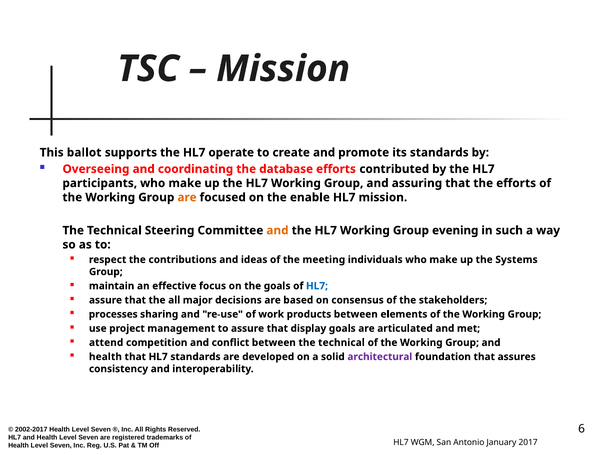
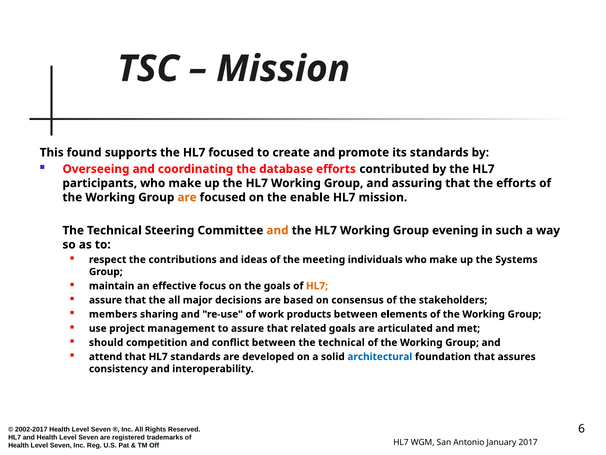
ballot: ballot -> found
HL7 operate: operate -> focused
HL7 at (317, 286) colour: blue -> orange
processes: processes -> members
display: display -> related
attend: attend -> should
health at (105, 356): health -> attend
architectural colour: purple -> blue
